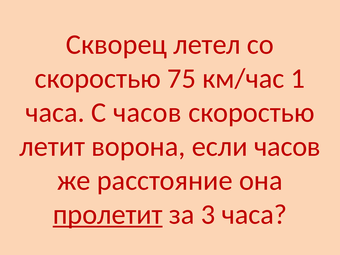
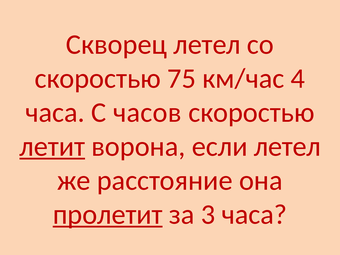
1: 1 -> 4
летит underline: none -> present
если часов: часов -> летел
